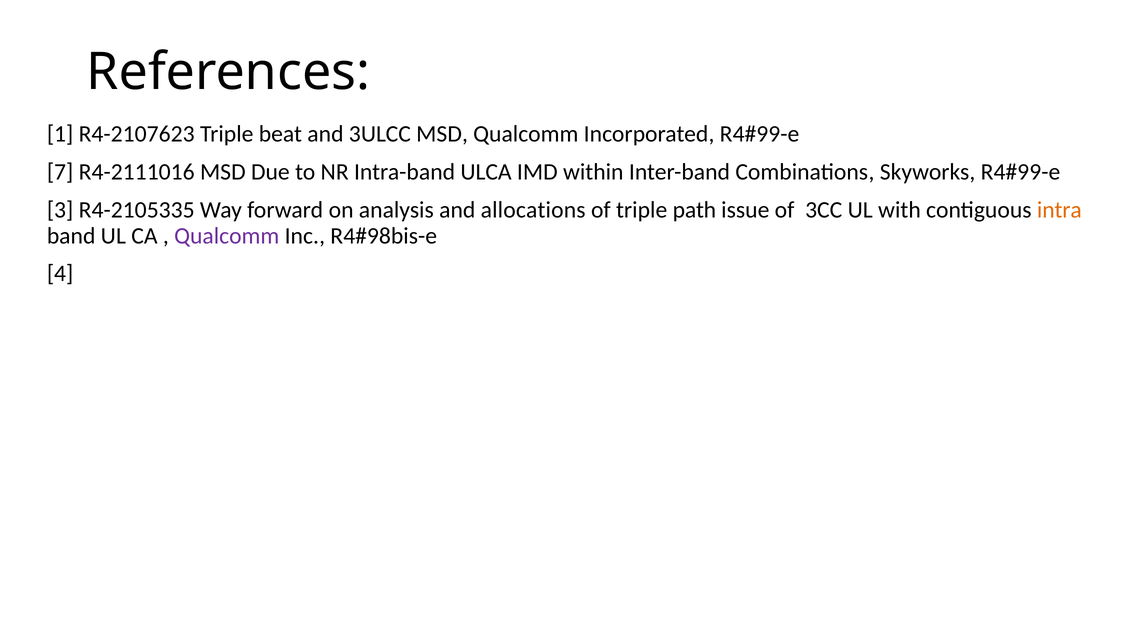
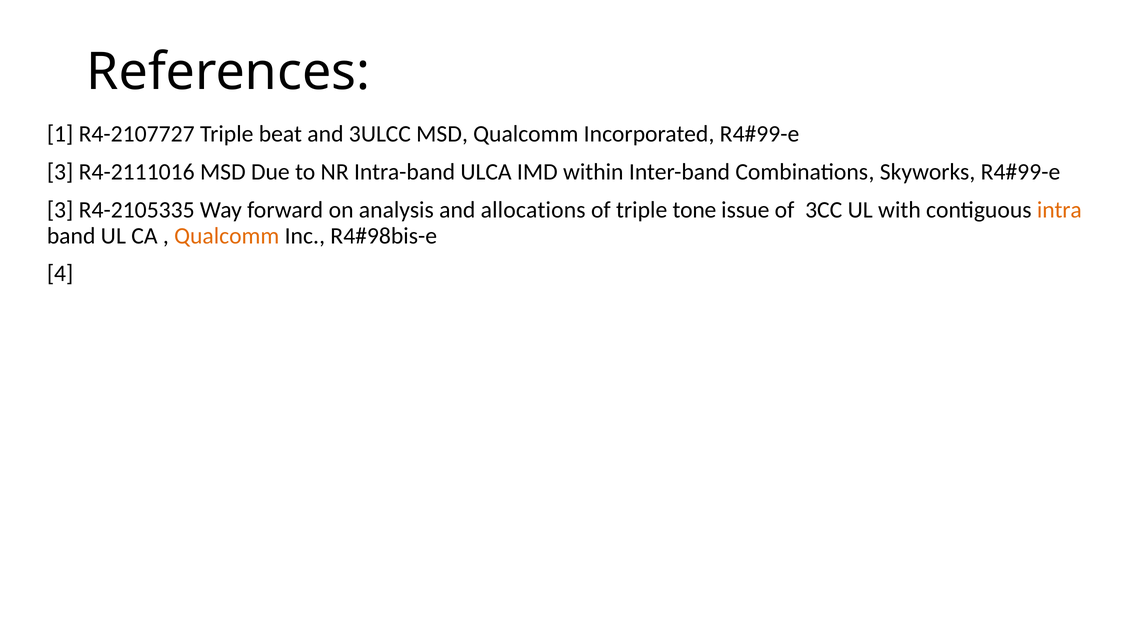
R4-2107623: R4-2107623 -> R4-2107727
7 at (60, 172): 7 -> 3
path: path -> tone
Qualcomm at (227, 236) colour: purple -> orange
